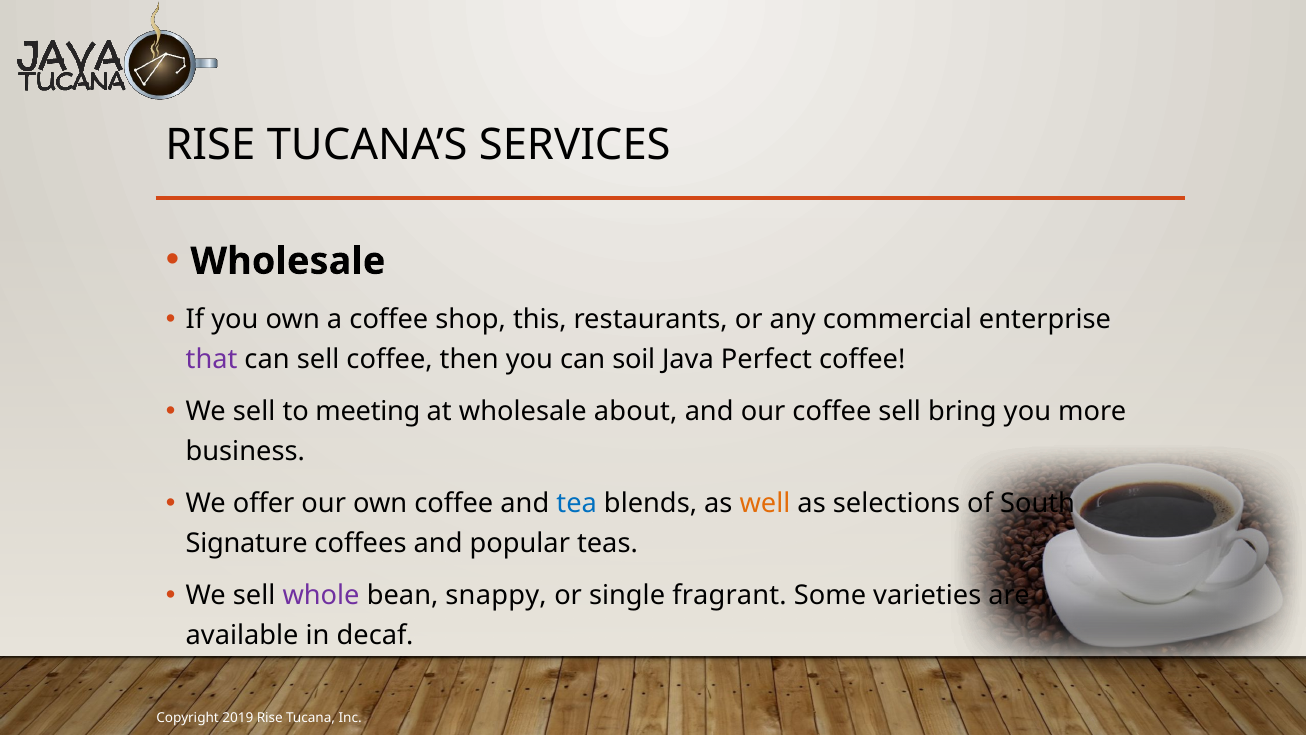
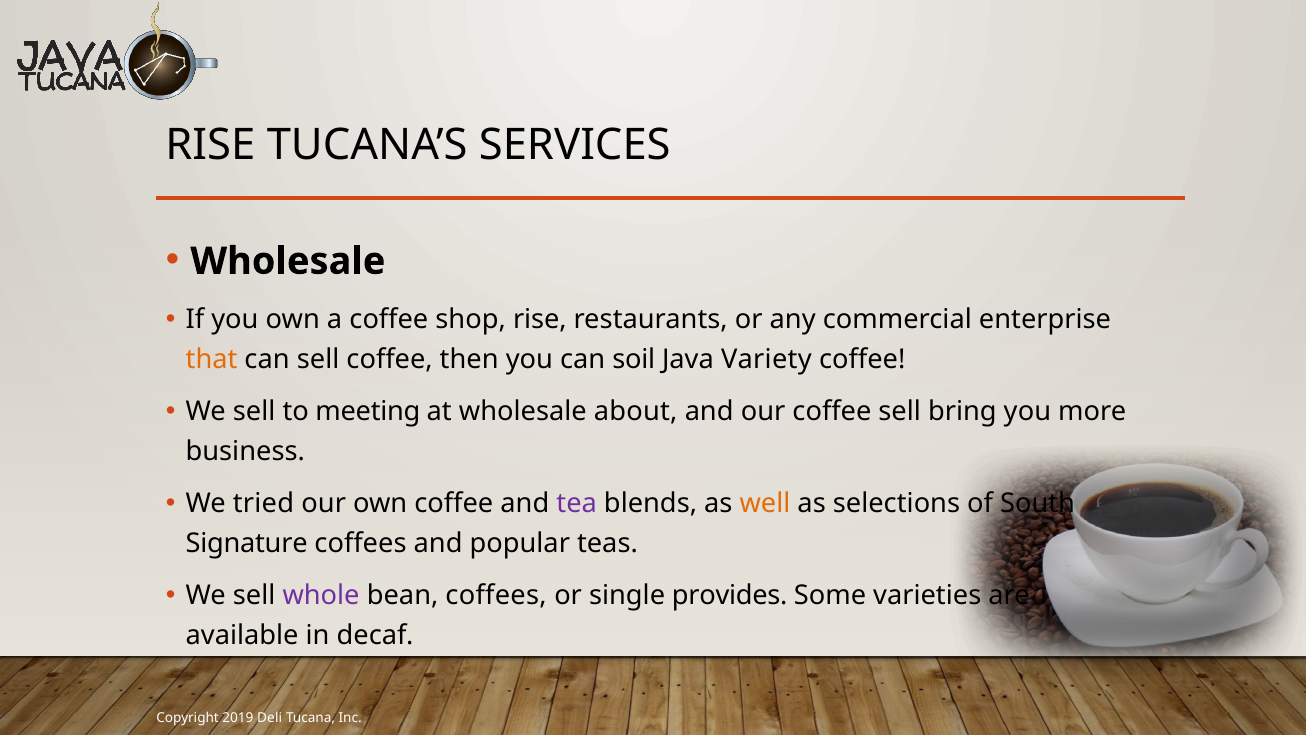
shop this: this -> rise
that colour: purple -> orange
Perfect: Perfect -> Variety
offer: offer -> tried
tea colour: blue -> purple
bean snappy: snappy -> coffees
fragrant: fragrant -> provides
2019 Rise: Rise -> Deli
